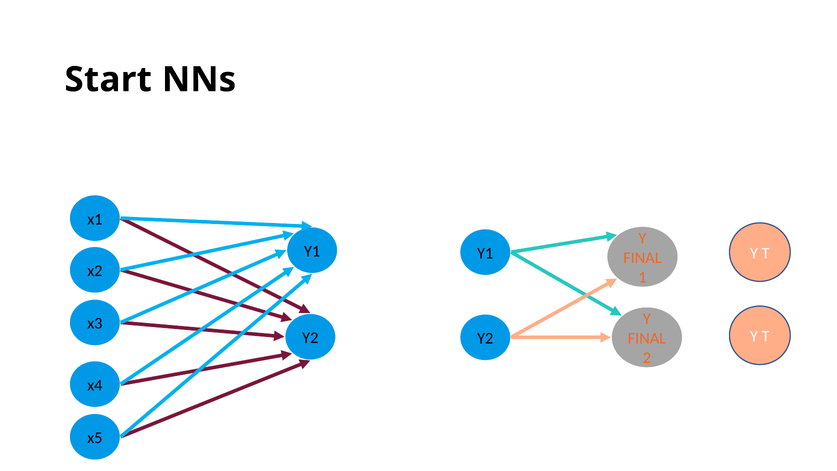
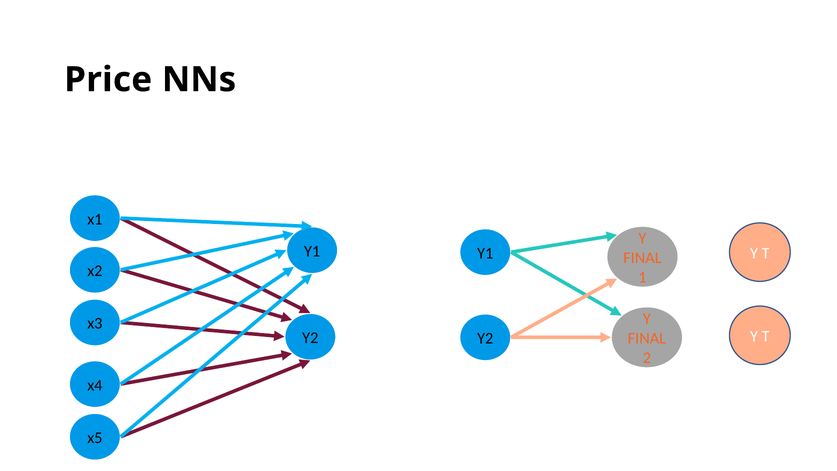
Start: Start -> Price
